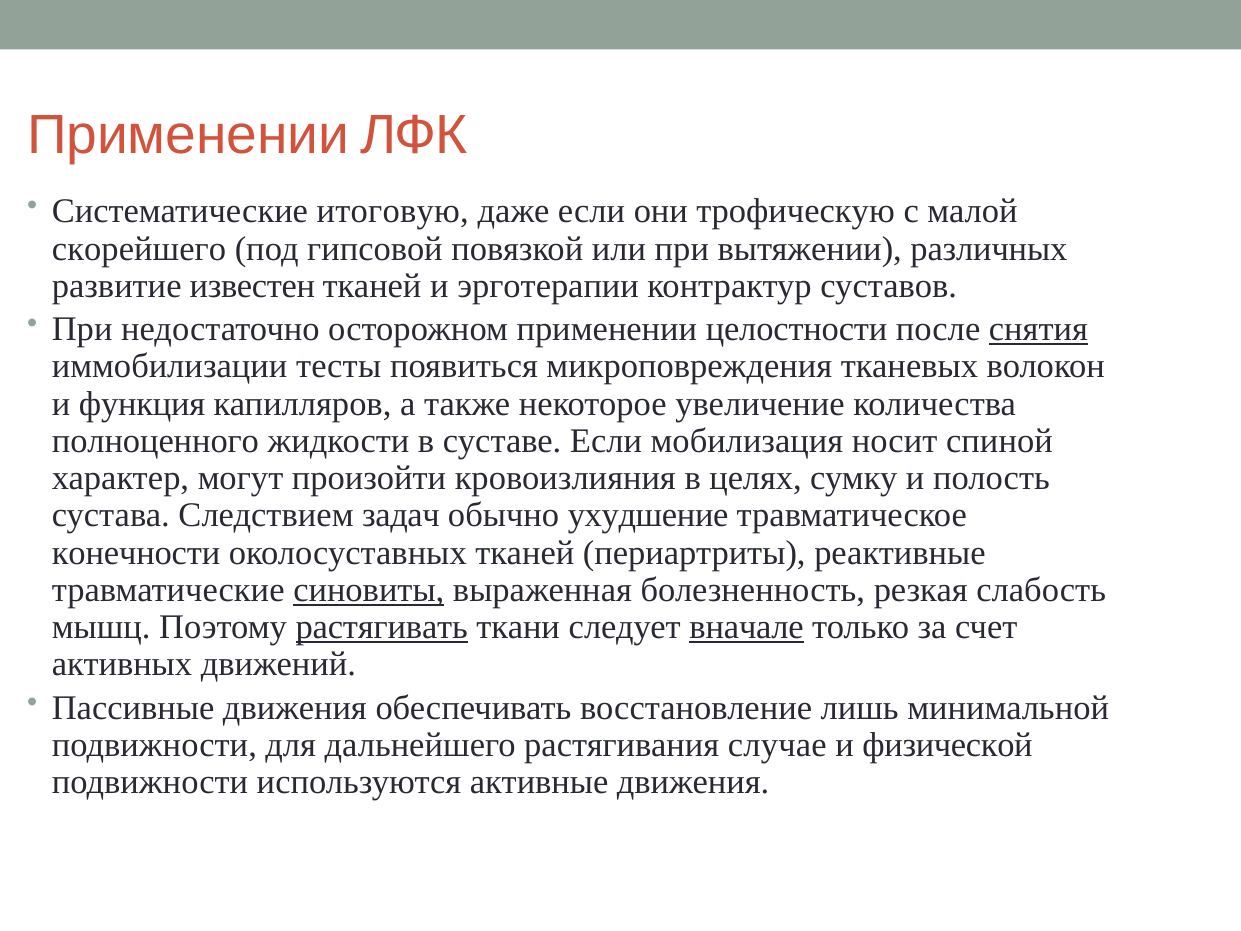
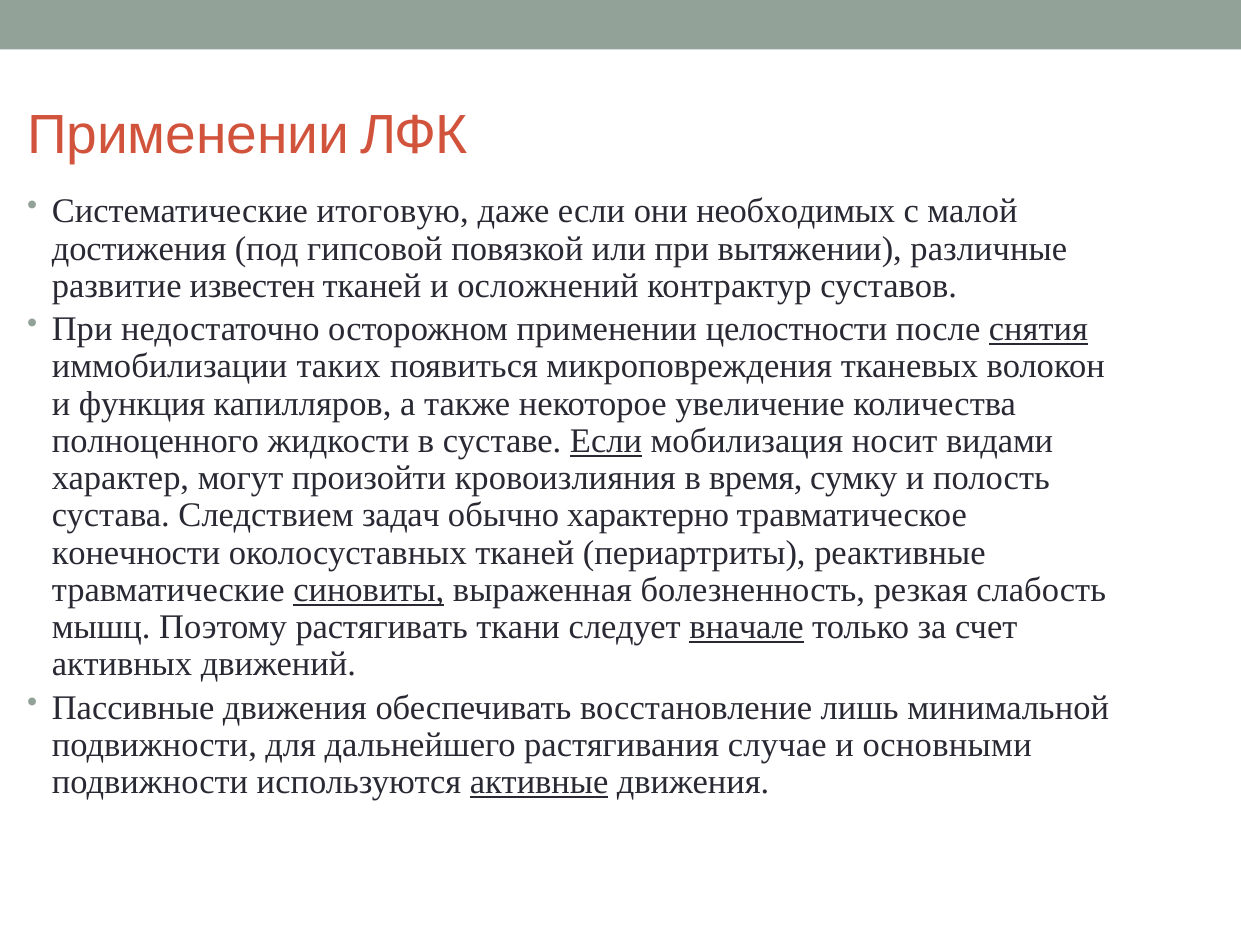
трофическую: трофическую -> необходимых
скорейшего: скорейшего -> достижения
различных: различных -> различные
эрготерапии: эрготерапии -> осложнений
тесты: тесты -> таких
Если at (606, 441) underline: none -> present
спиной: спиной -> видами
целях: целях -> время
ухудшение: ухудшение -> характерно
растягивать underline: present -> none
физической: физической -> основными
активные underline: none -> present
